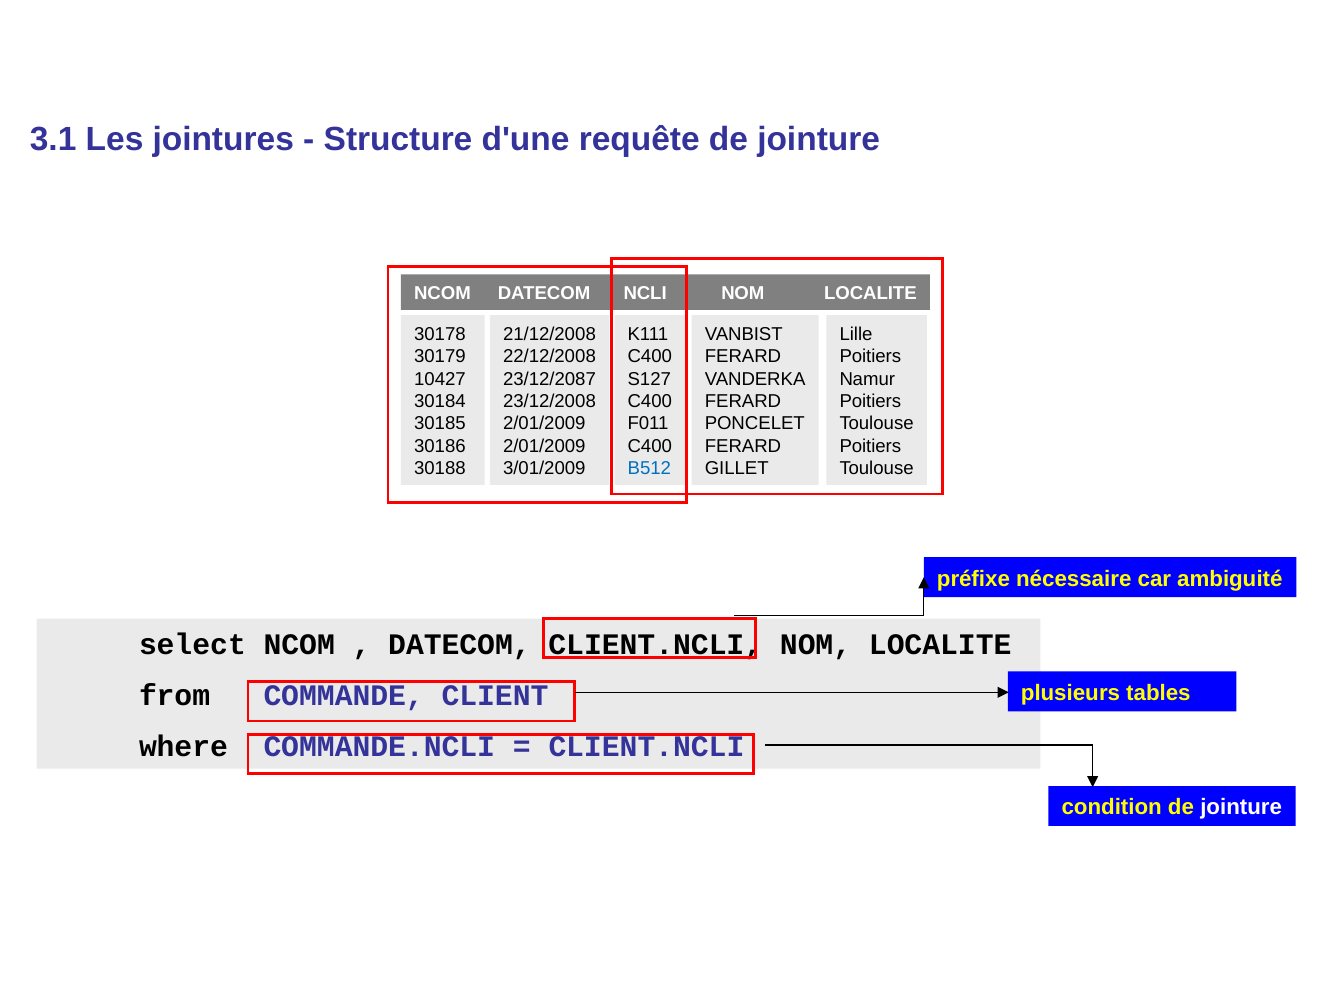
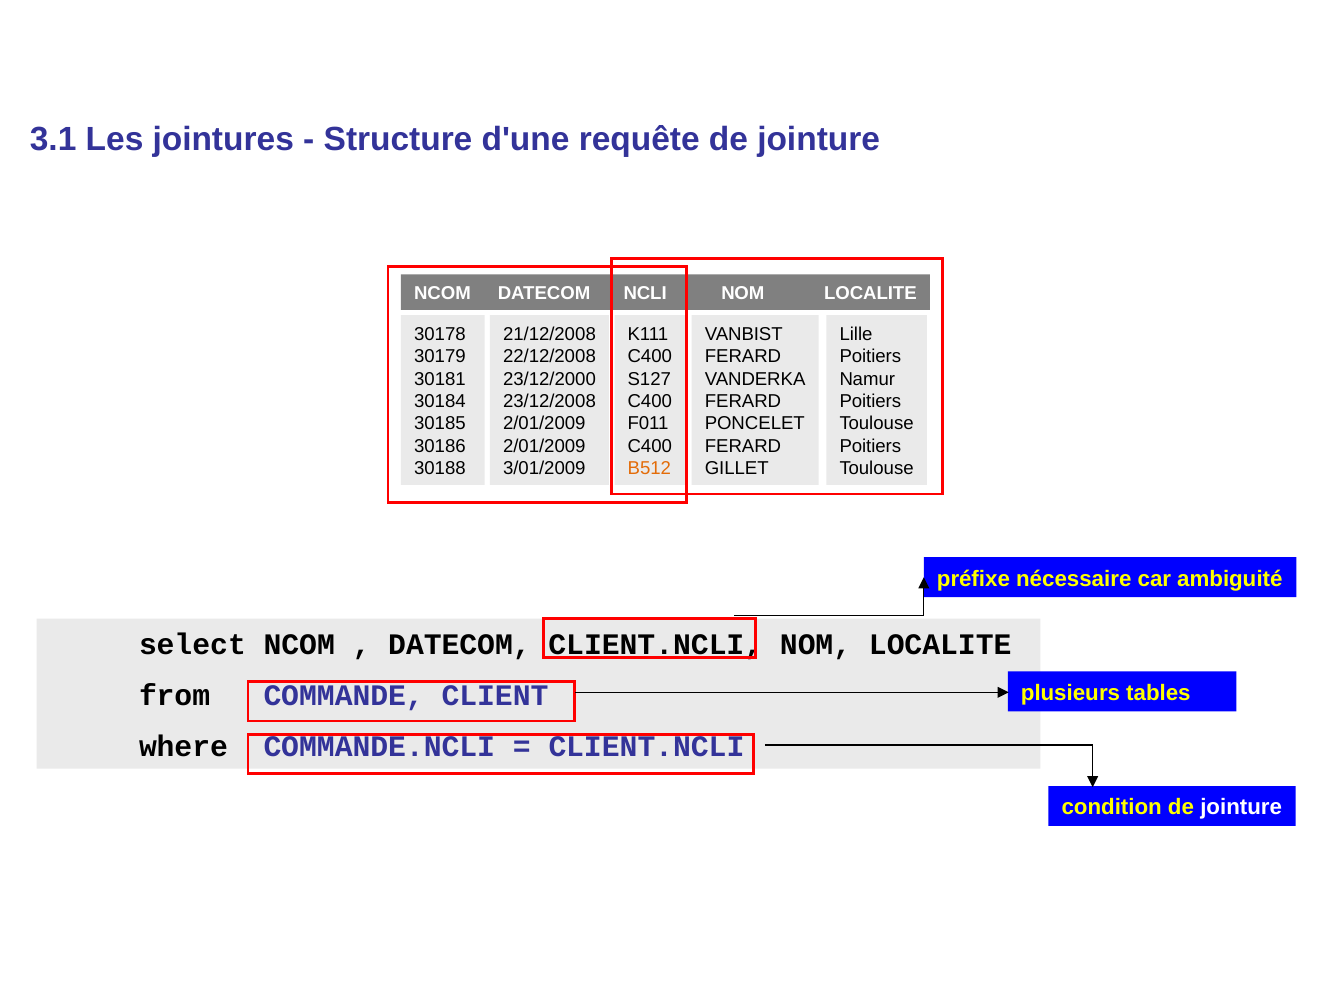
10427: 10427 -> 30181
23/12/2087: 23/12/2087 -> 23/12/2000
B512 colour: blue -> orange
